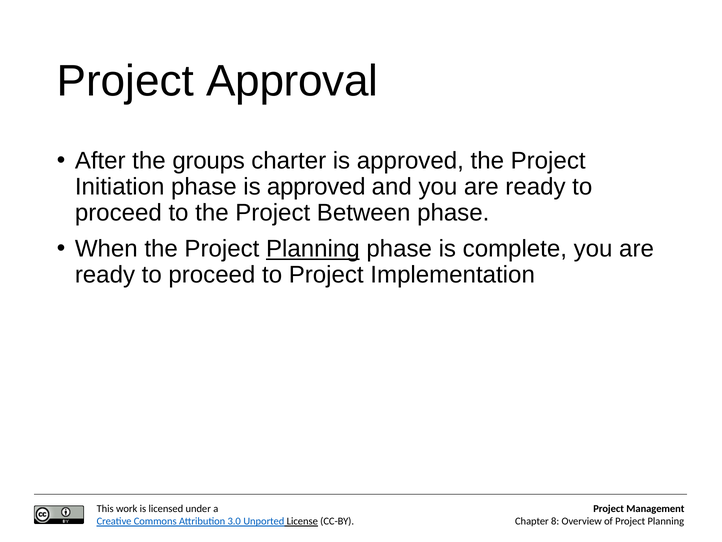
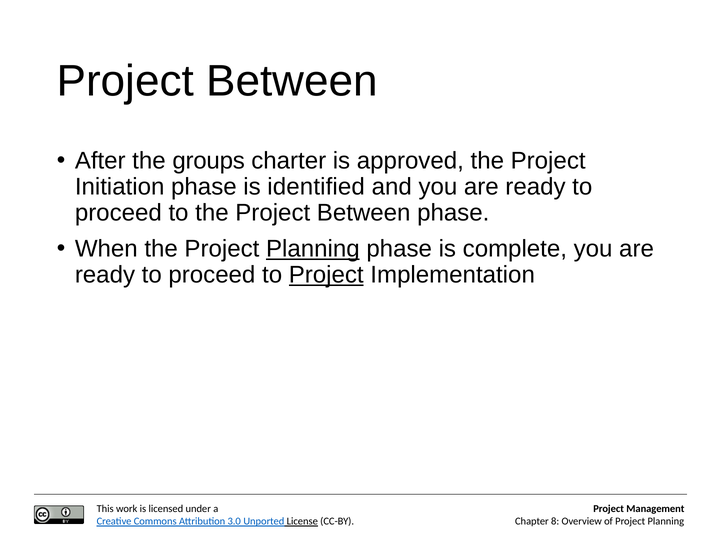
Approval at (292, 81): Approval -> Between
phase is approved: approved -> identified
Project at (326, 275) underline: none -> present
